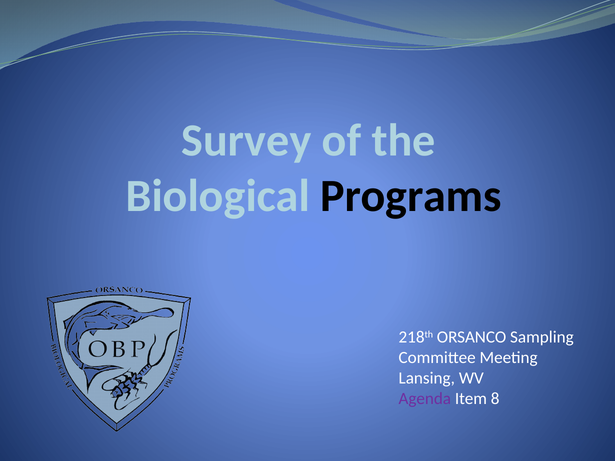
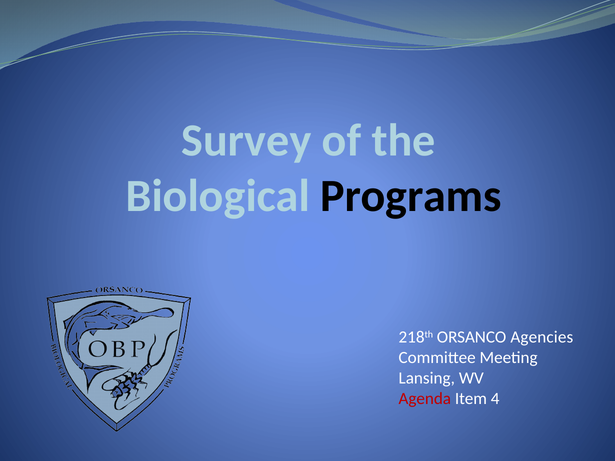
Sampling: Sampling -> Agencies
Agenda colour: purple -> red
8: 8 -> 4
